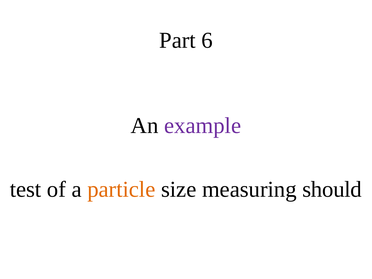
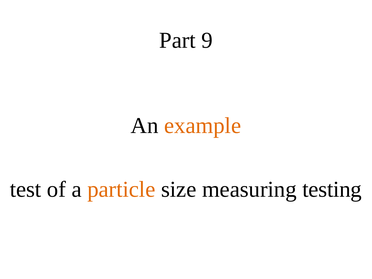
6: 6 -> 9
example colour: purple -> orange
should: should -> testing
